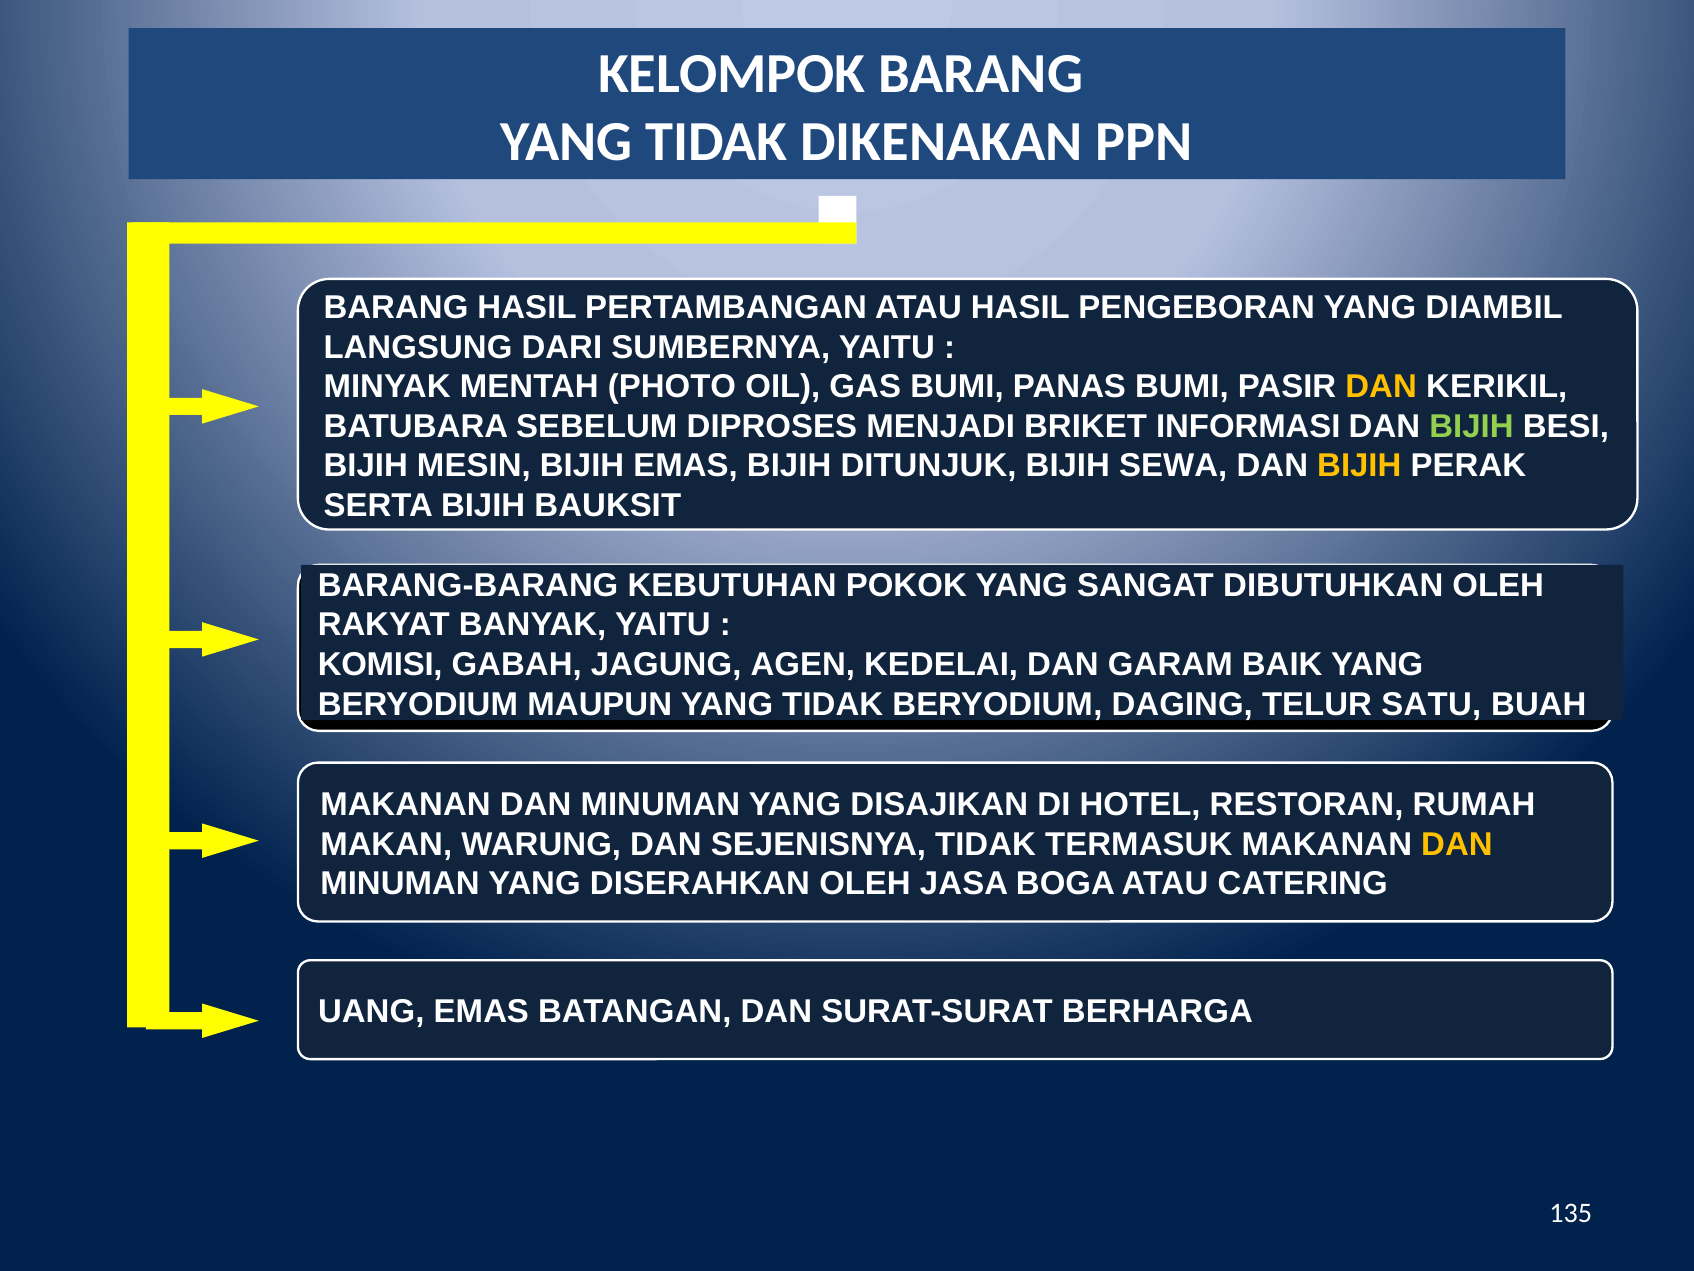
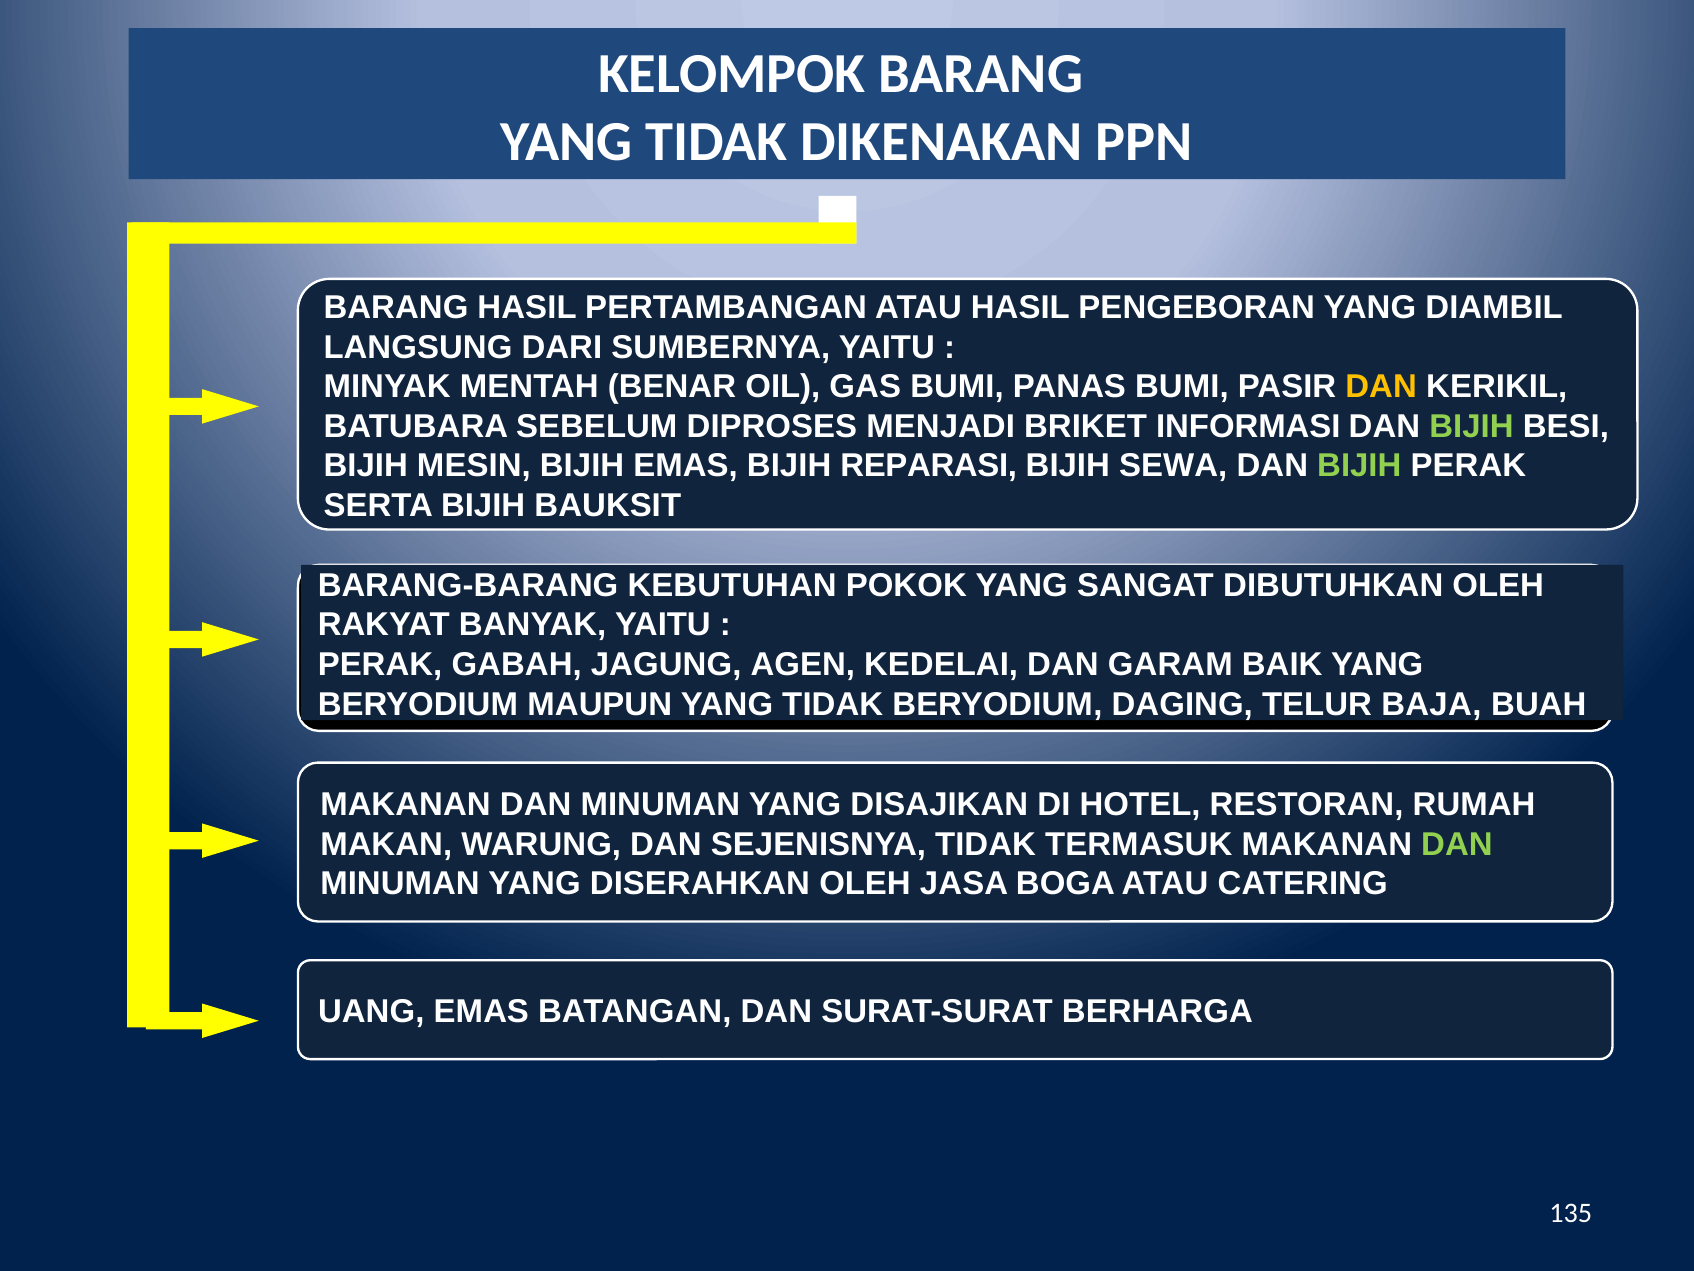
PHOTO: PHOTO -> BENAR
DITUNJUK: DITUNJUK -> REPARASI
BIJIH at (1359, 466) colour: yellow -> light green
KOMISI at (380, 664): KOMISI -> PERAK
SATU: SATU -> BAJA
DAN at (1457, 844) colour: yellow -> light green
